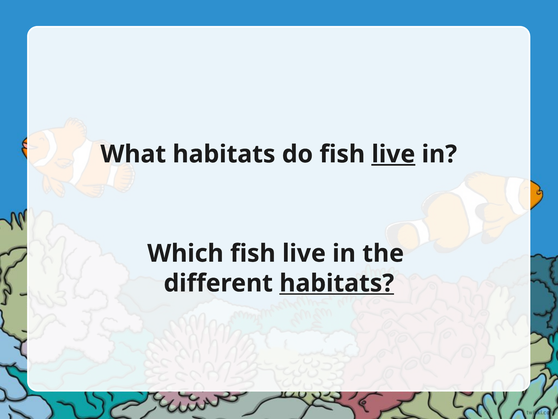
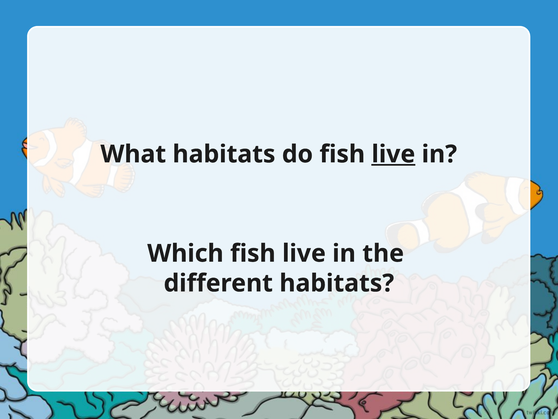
habitats at (337, 283) underline: present -> none
